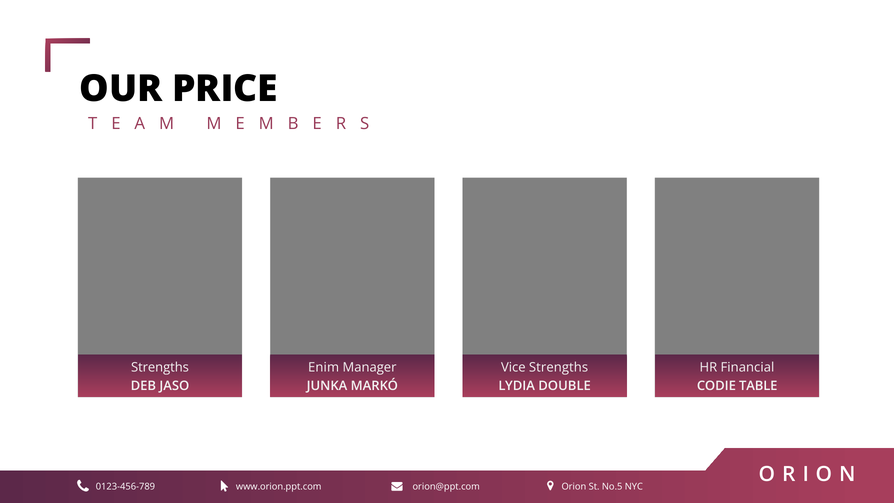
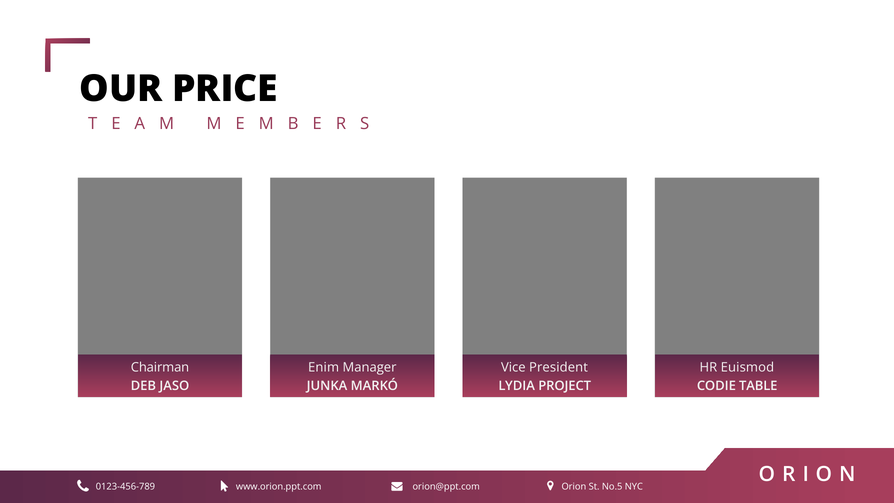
Strengths at (160, 367): Strengths -> Chairman
Vice Strengths: Strengths -> President
Financial: Financial -> Euismod
DOUBLE: DOUBLE -> PROJECT
